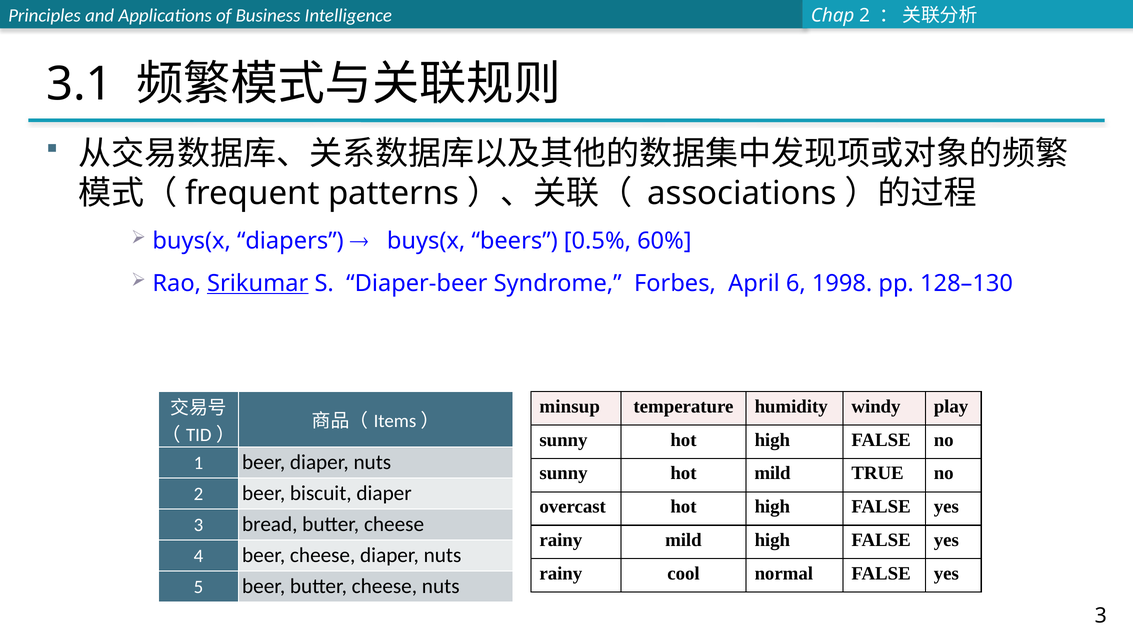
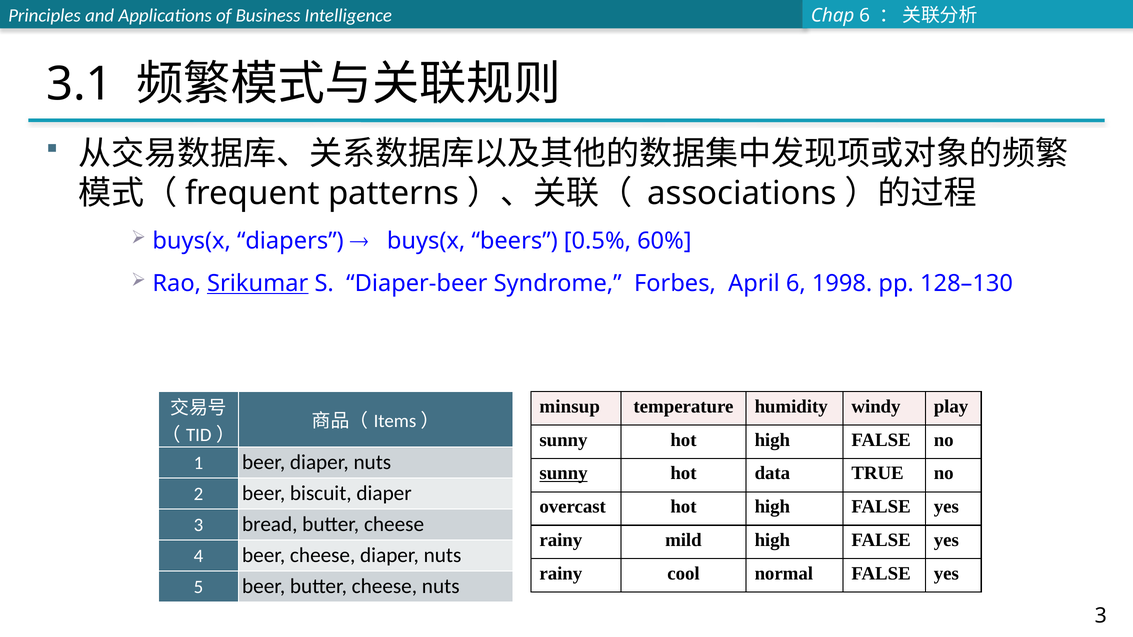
2 at (865, 15): 2 -> 6
sunny at (564, 473) underline: none -> present
hot mild: mild -> data
